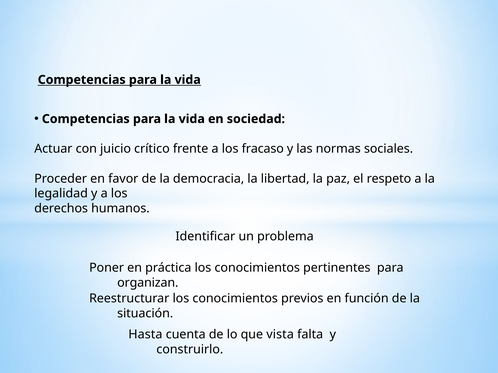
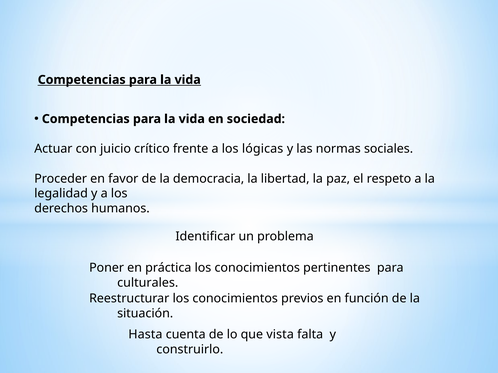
fracaso: fracaso -> lógicas
organizan: organizan -> culturales
